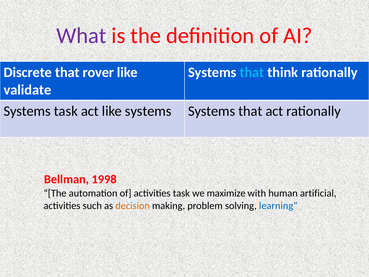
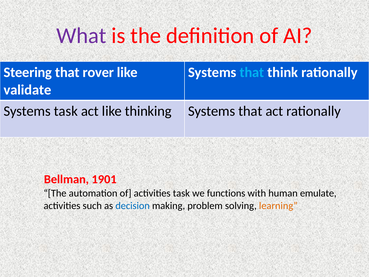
Discrete: Discrete -> Steering
like systems: systems -> thinking
1998: 1998 -> 1901
maximize: maximize -> functions
artificial: artificial -> emulate
decision colour: orange -> blue
learning colour: blue -> orange
